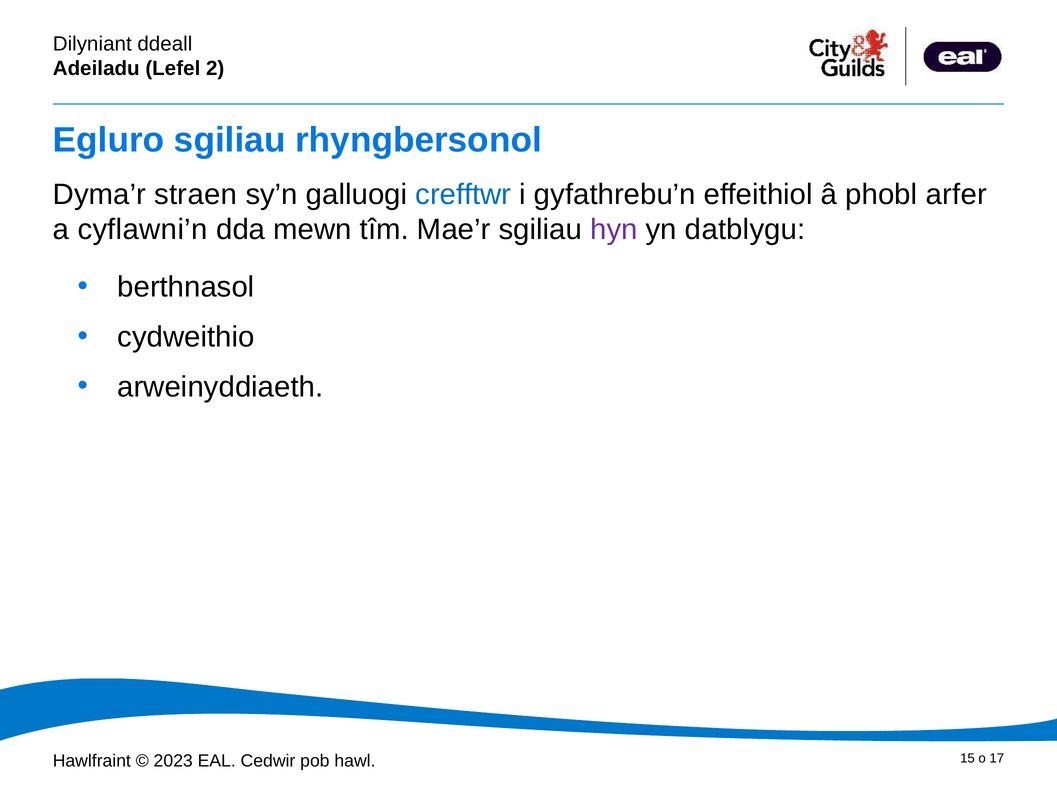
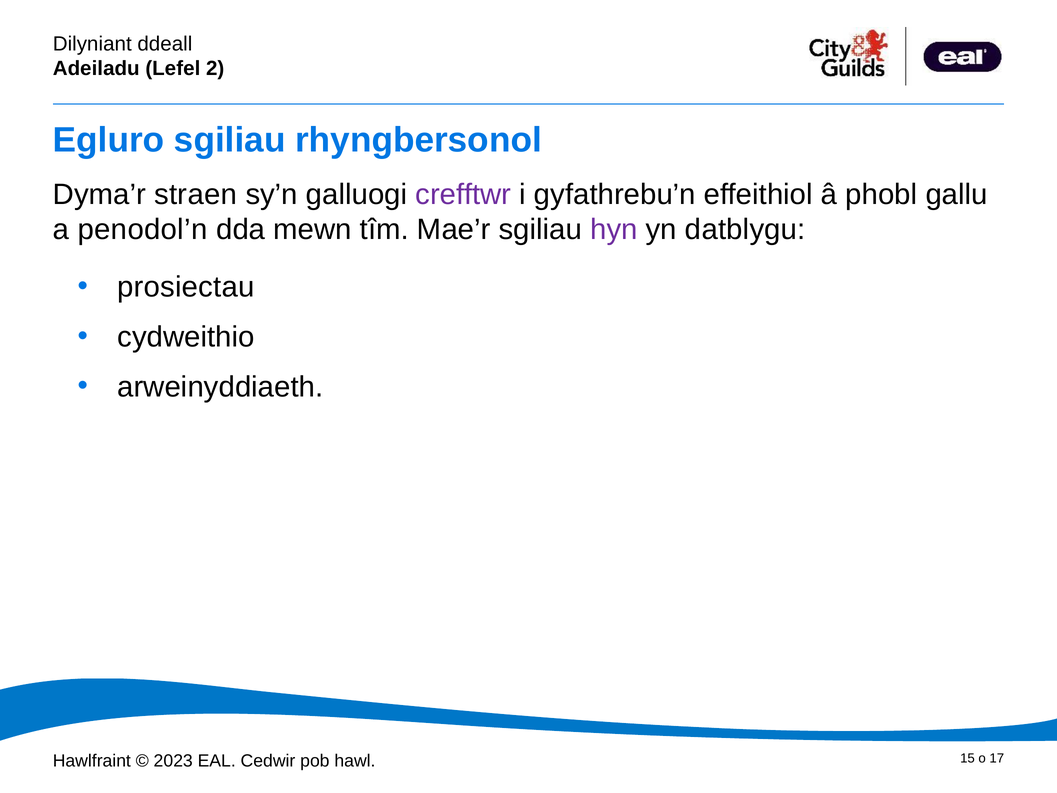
crefftwr colour: blue -> purple
arfer: arfer -> gallu
cyflawni’n: cyflawni’n -> penodol’n
berthnasol: berthnasol -> prosiectau
